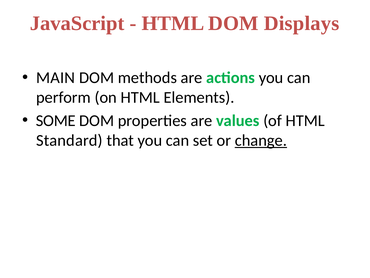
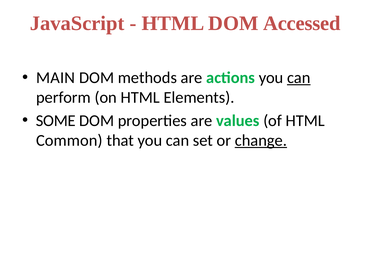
Displays: Displays -> Accessed
can at (299, 78) underline: none -> present
Standard: Standard -> Common
